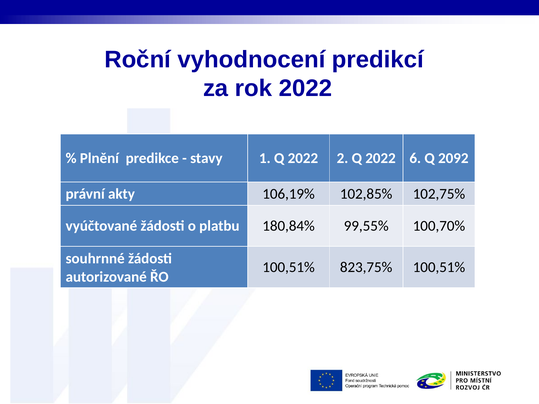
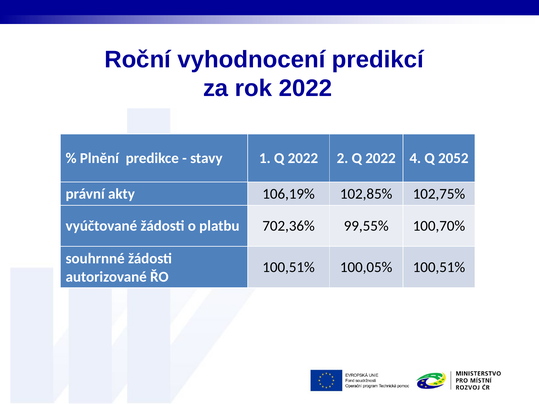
6: 6 -> 4
2092: 2092 -> 2052
180,84%: 180,84% -> 702,36%
823,75%: 823,75% -> 100,05%
